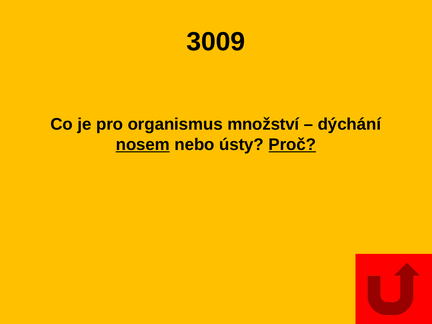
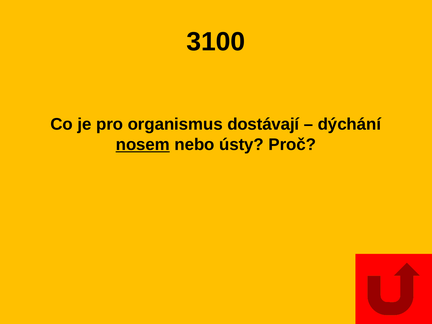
3009: 3009 -> 3100
množství: množství -> dostávají
Proč underline: present -> none
